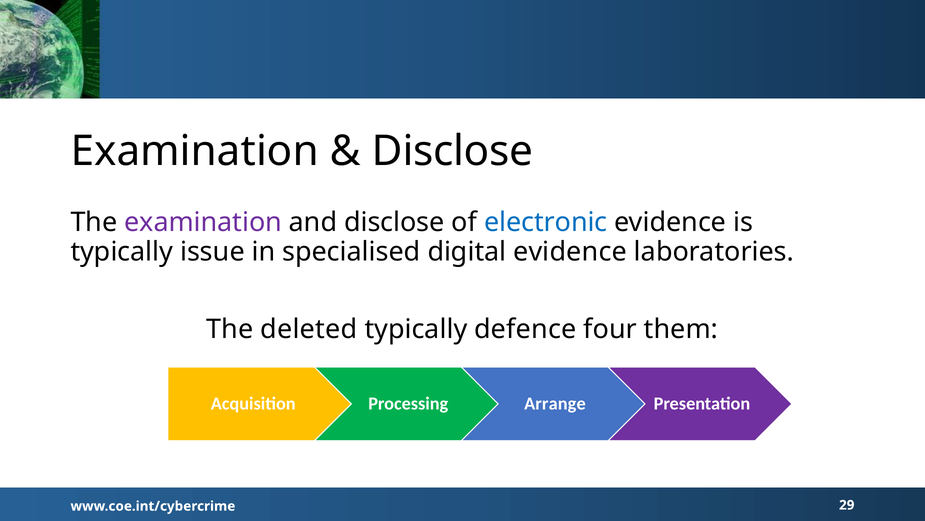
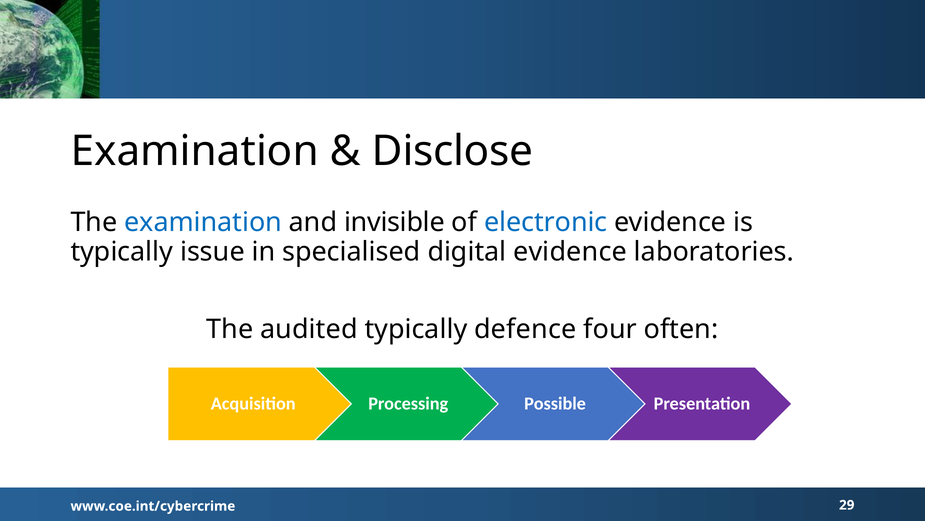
examination at (203, 222) colour: purple -> blue
and disclose: disclose -> invisible
deleted: deleted -> audited
them: them -> often
Arrange: Arrange -> Possible
